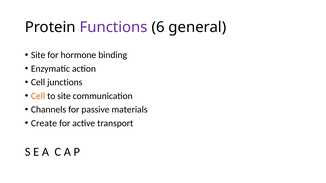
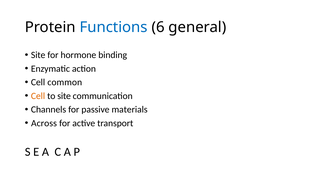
Functions colour: purple -> blue
junctions: junctions -> common
Create: Create -> Across
